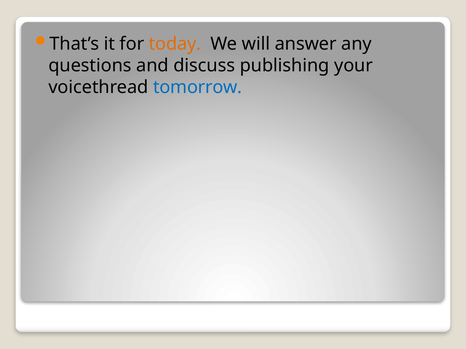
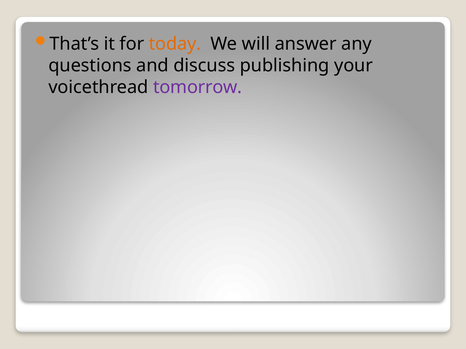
tomorrow colour: blue -> purple
